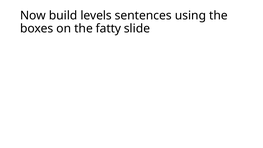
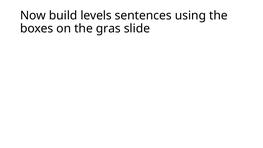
fatty: fatty -> gras
